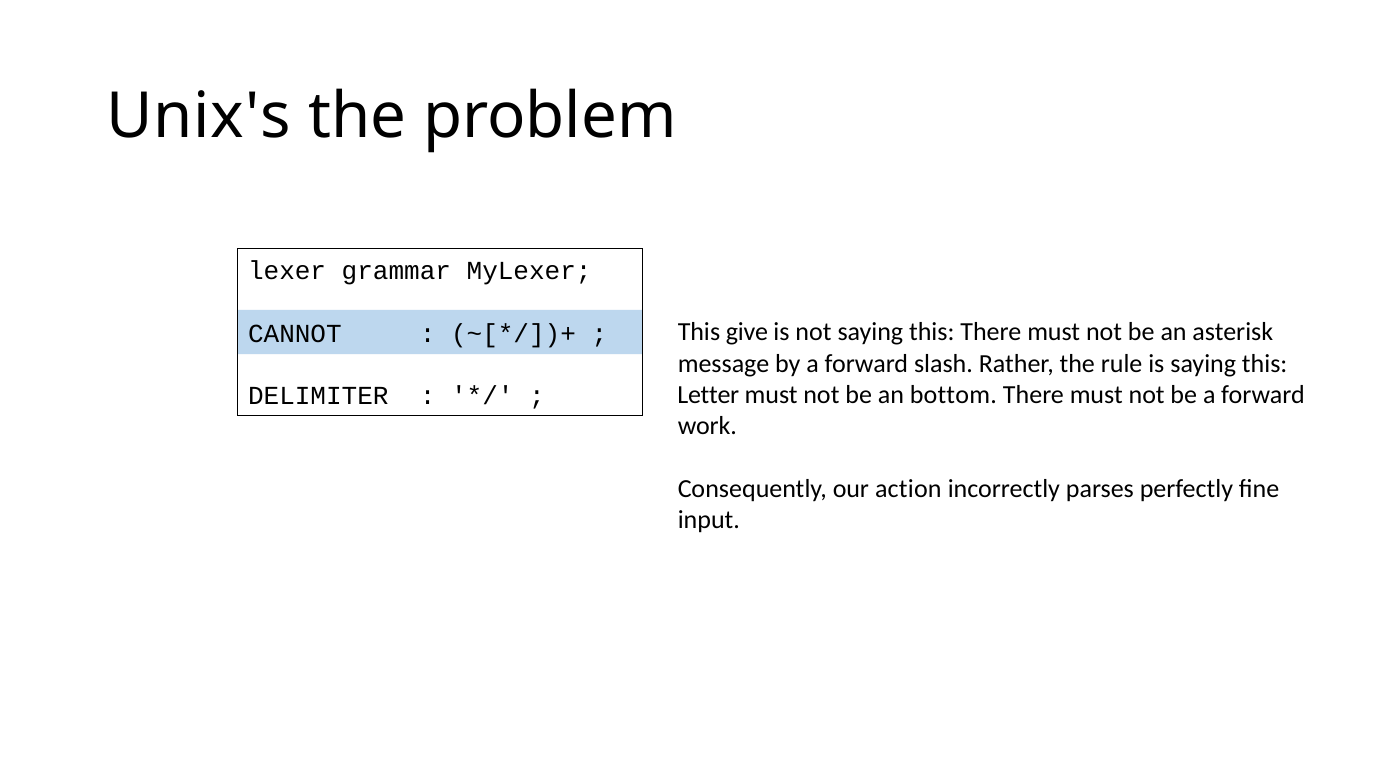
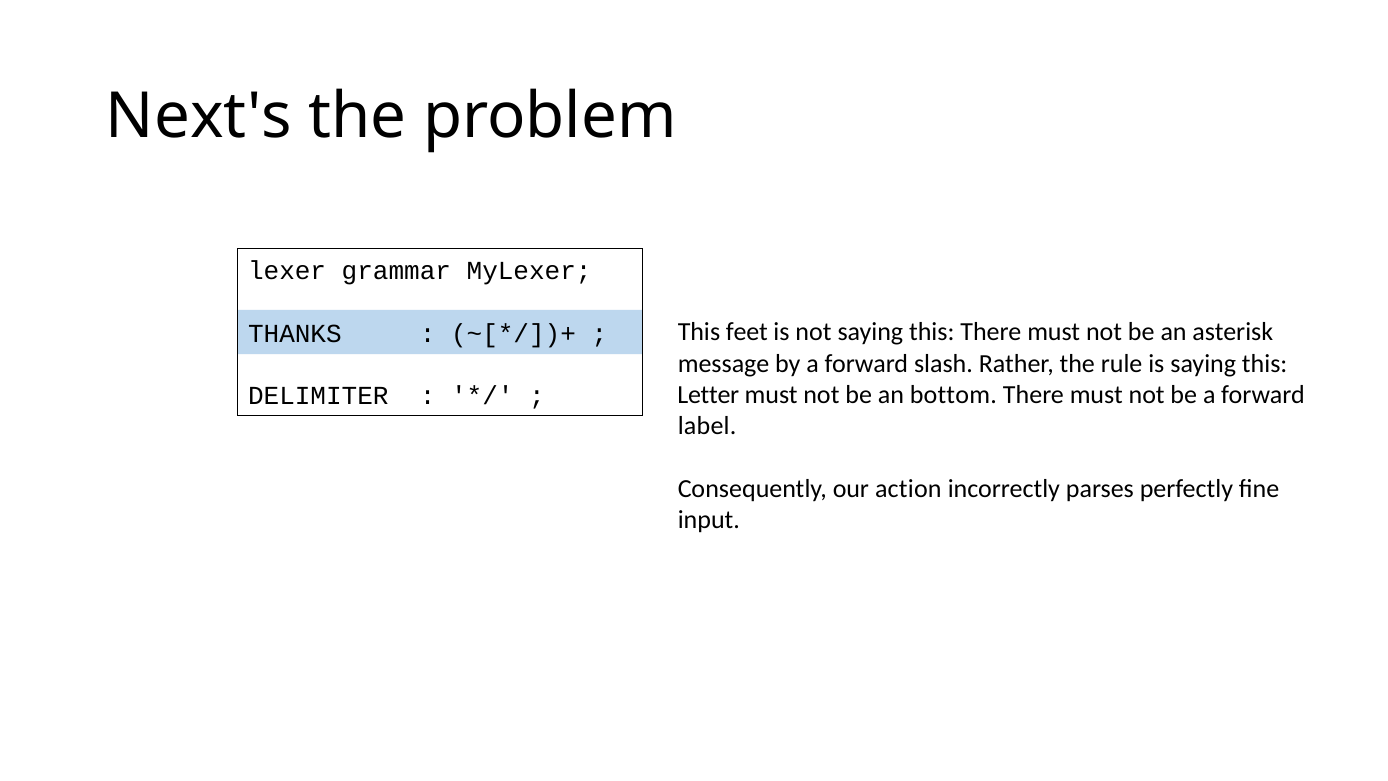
Unix's: Unix's -> Next's
give: give -> feet
CANNOT: CANNOT -> THANKS
work: work -> label
